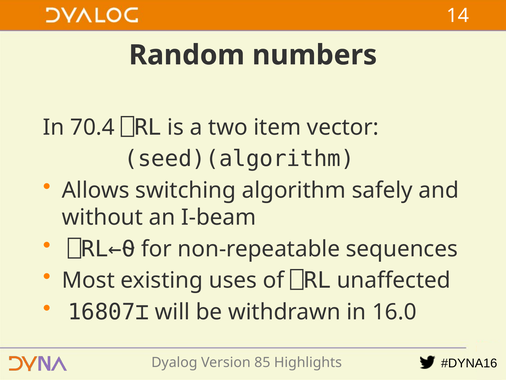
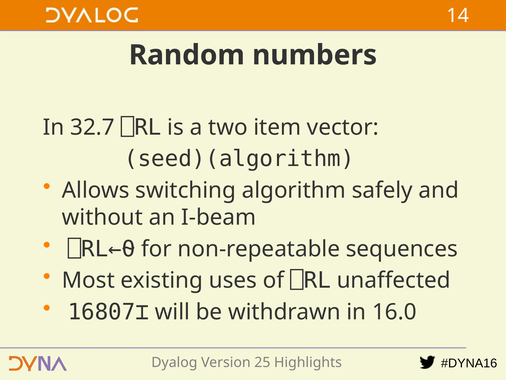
70.4: 70.4 -> 32.7
85: 85 -> 25
